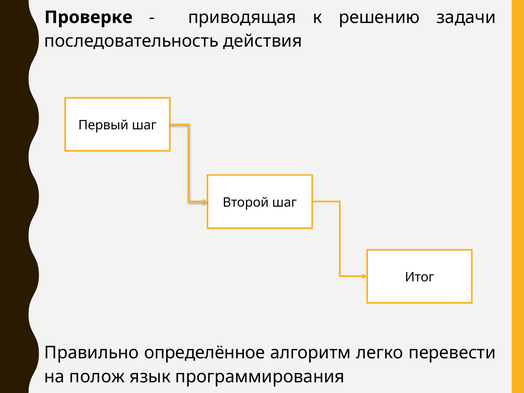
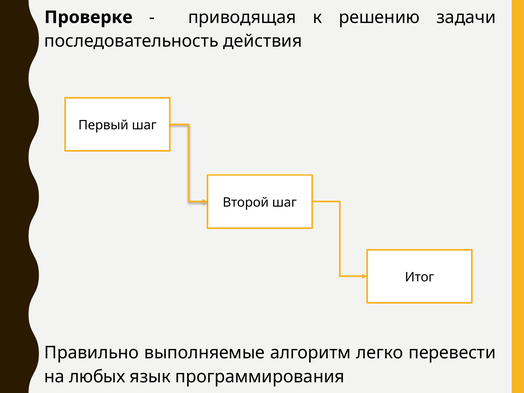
определённое: определённое -> выполняемые
полож: полож -> любых
